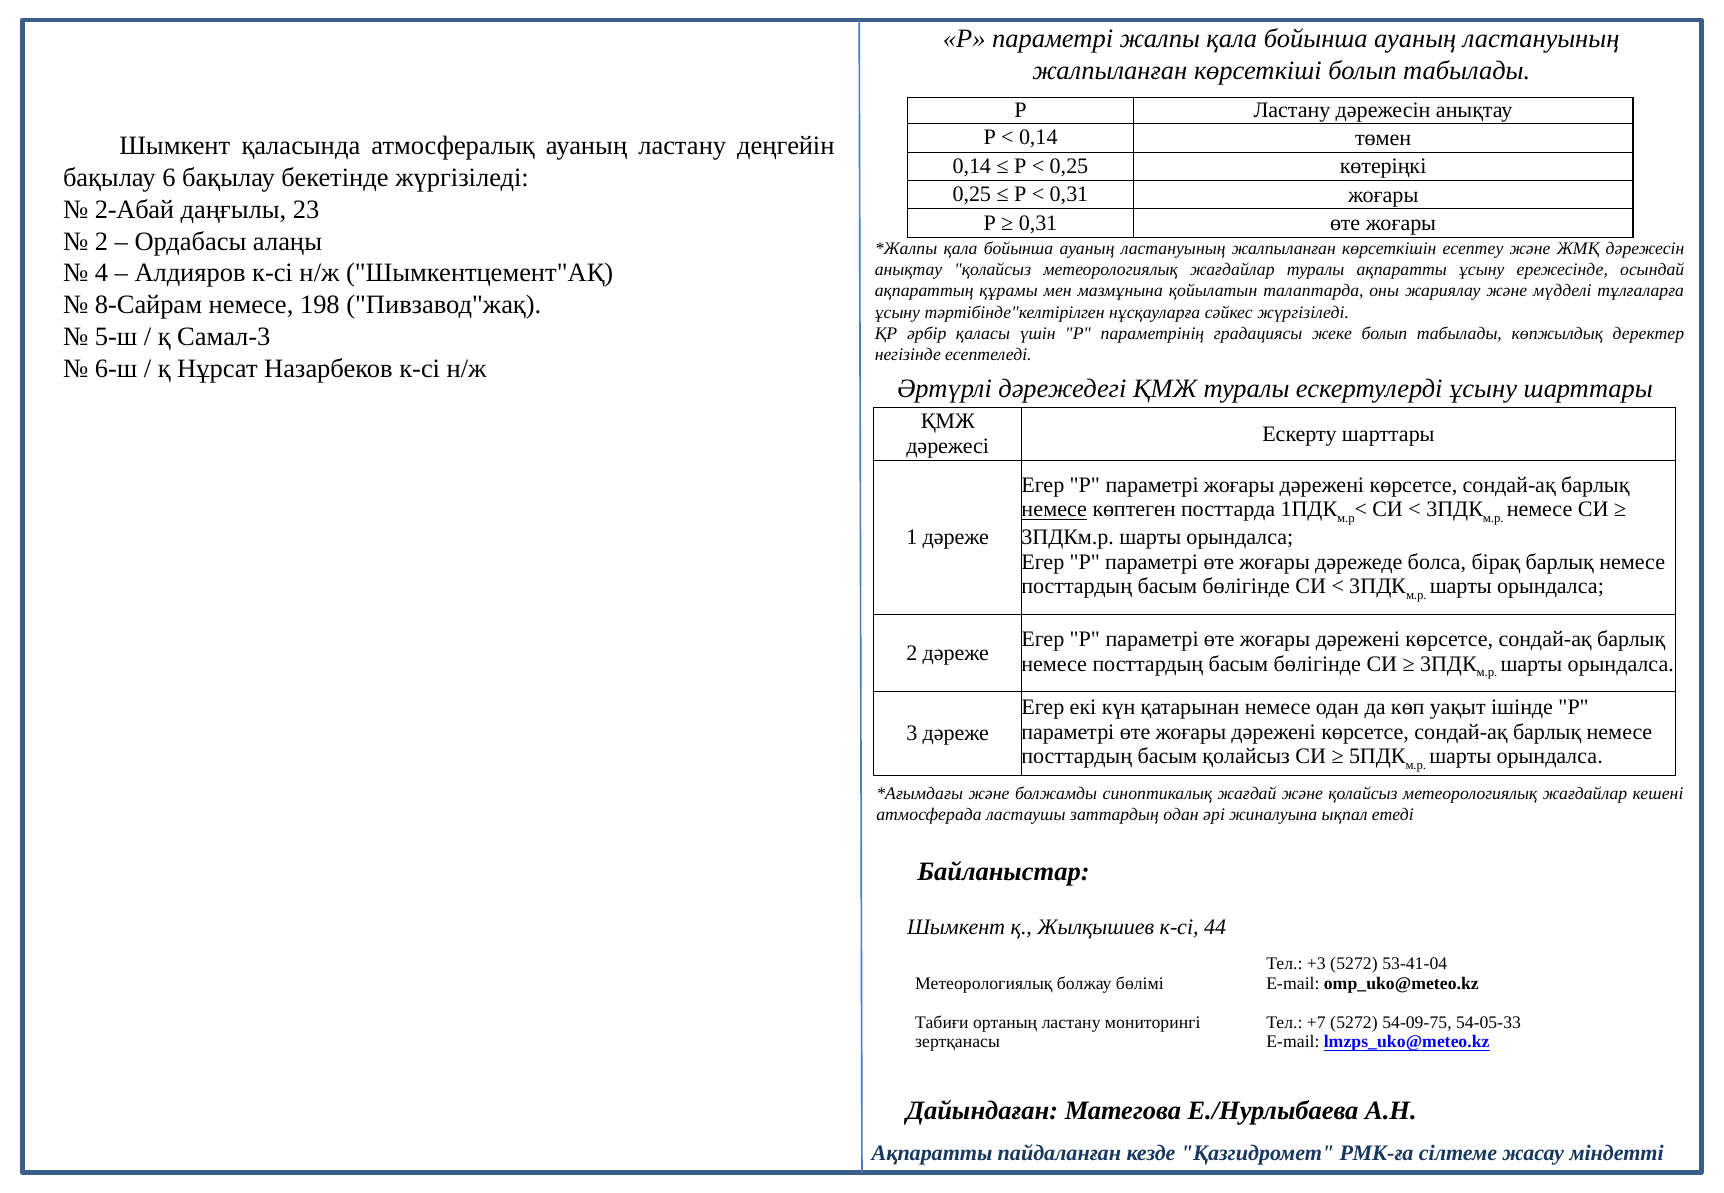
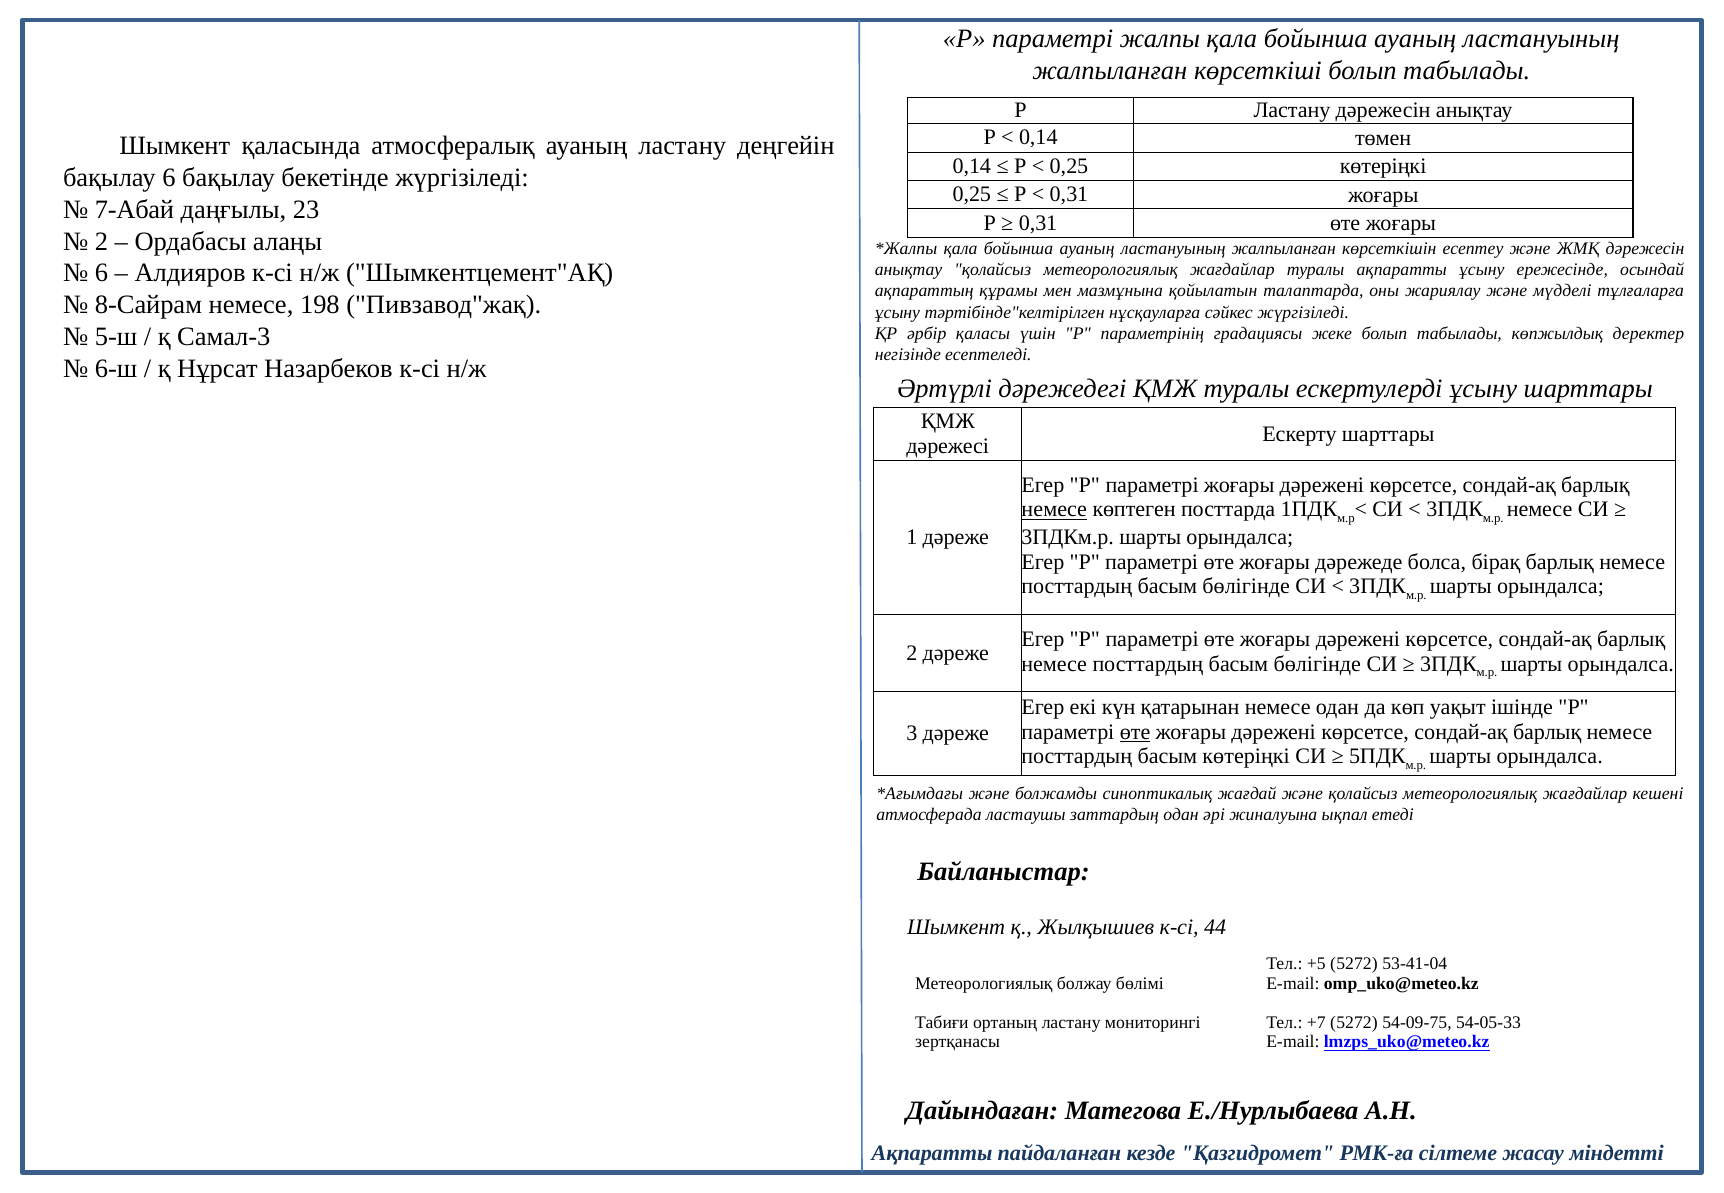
2-Абай: 2-Абай -> 7-Абай
4 at (101, 273): 4 -> 6
өте at (1135, 732) underline: none -> present
басым қолайсыз: қолайсыз -> көтеріңкі
+3: +3 -> +5
